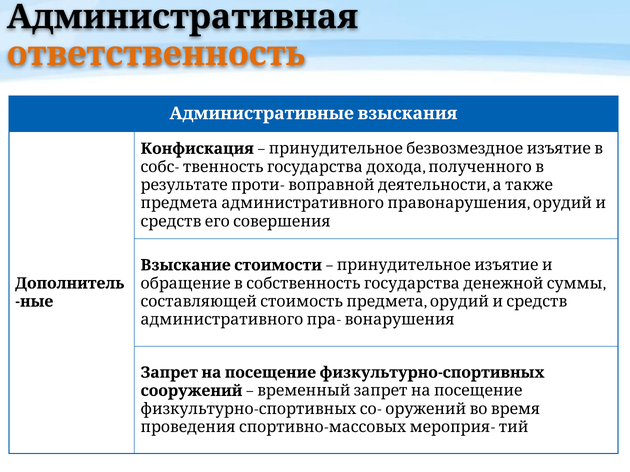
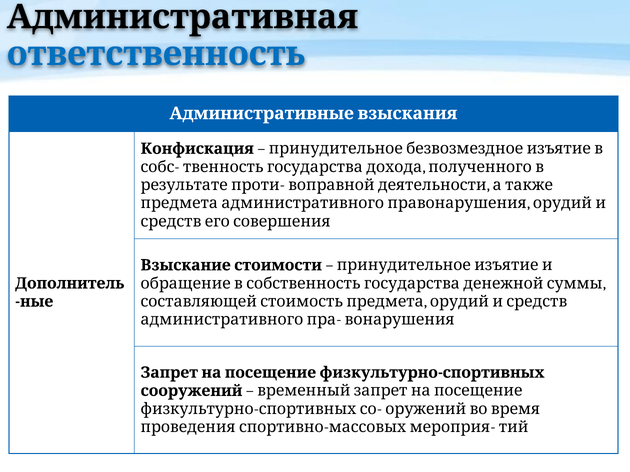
ответственность colour: orange -> blue
